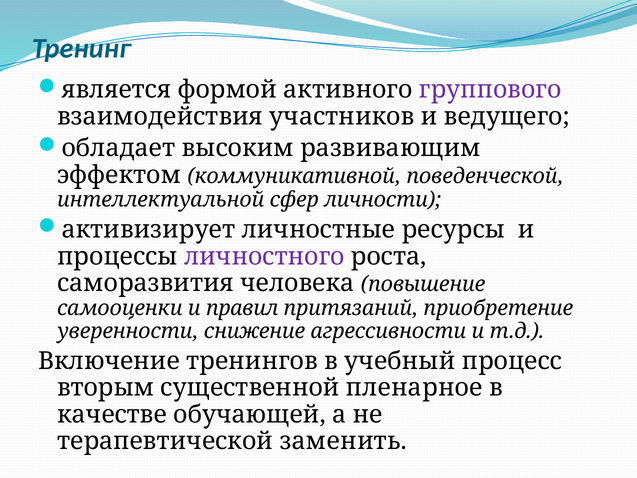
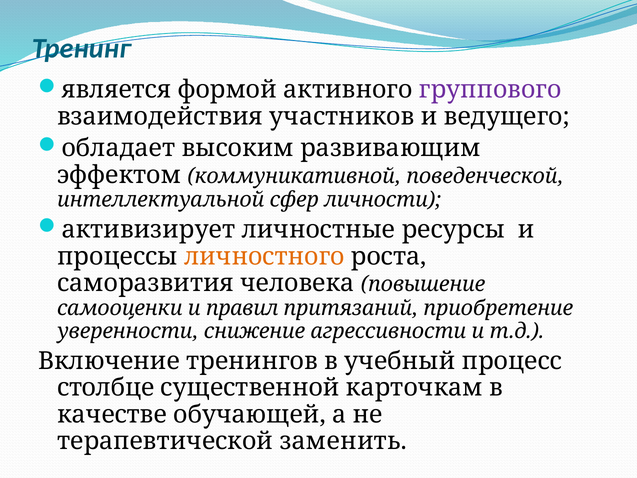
личностного colour: purple -> orange
вторым: вторым -> столбце
пленарное: пленарное -> карточкам
